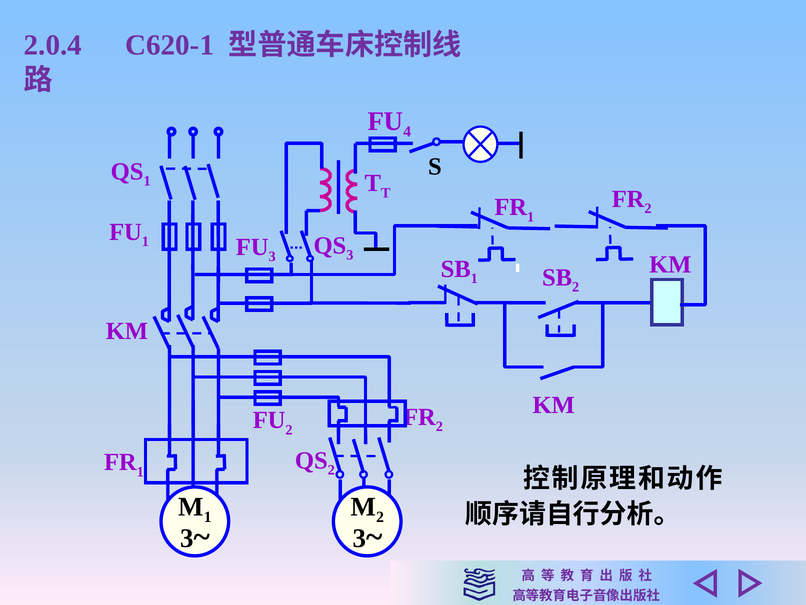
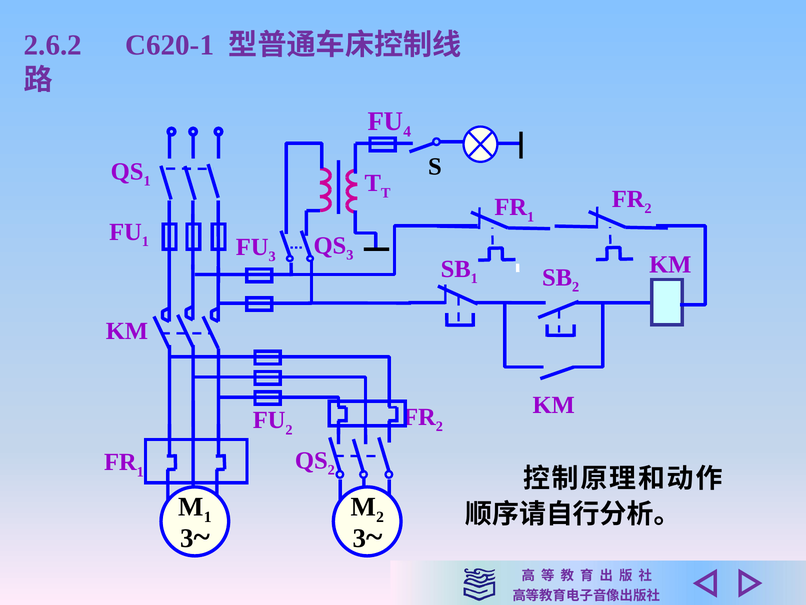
2.0.4: 2.0.4 -> 2.6.2
